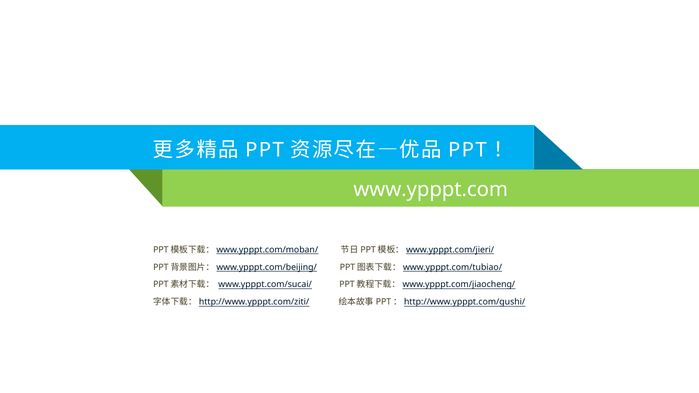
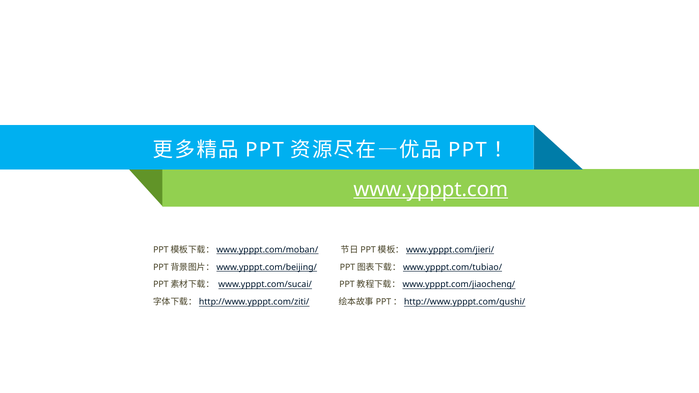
www.ypppt.com underline: none -> present
